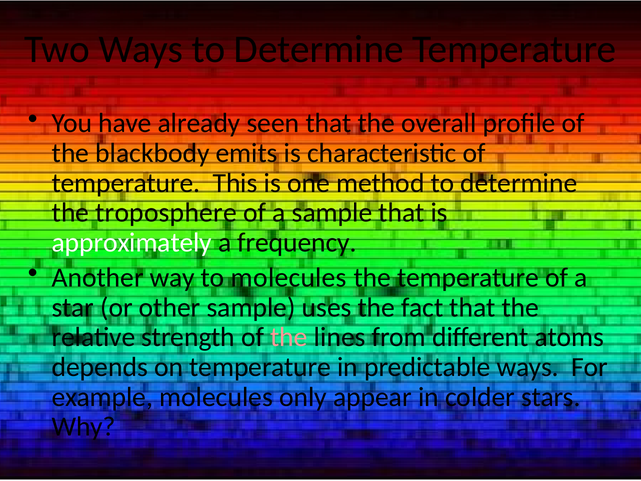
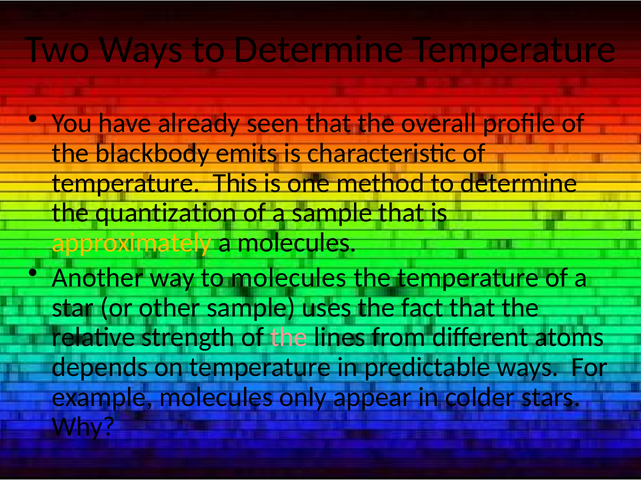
troposphere: troposphere -> quantization
approximately colour: white -> yellow
a frequency: frequency -> molecules
